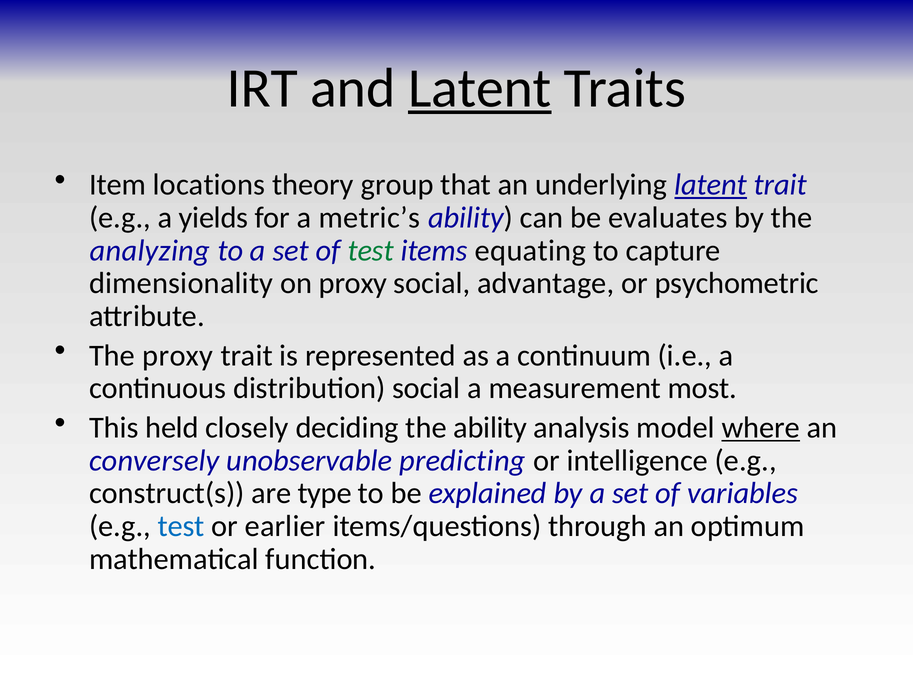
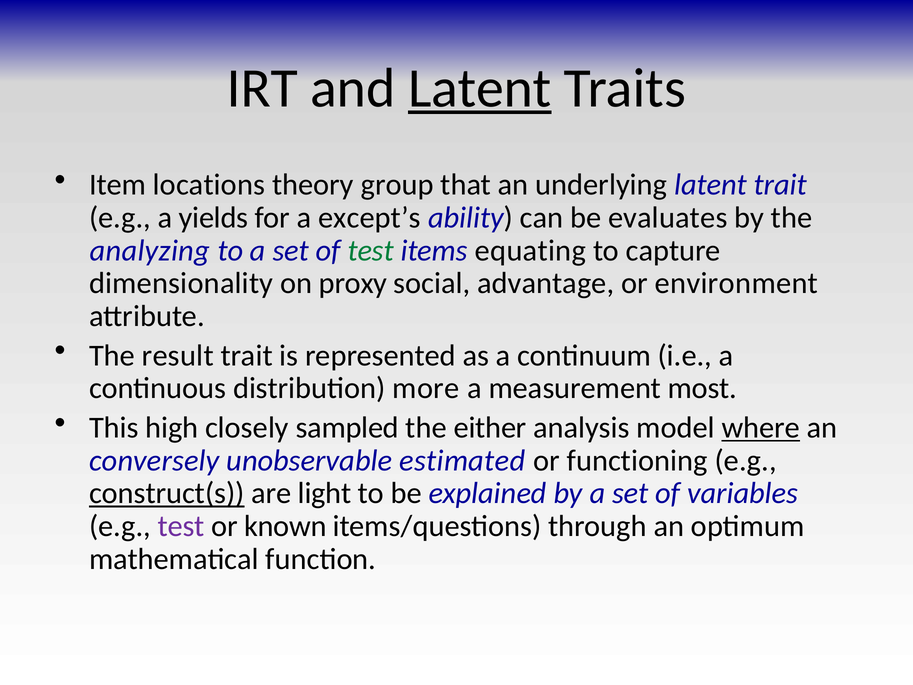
latent at (711, 185) underline: present -> none
metric’s: metric’s -> except’s
psychometric: psychometric -> environment
The proxy: proxy -> result
distribution social: social -> more
held: held -> high
deciding: deciding -> sampled
the ability: ability -> either
predicting: predicting -> estimated
intelligence: intelligence -> functioning
construct(s underline: none -> present
type: type -> light
test at (181, 526) colour: blue -> purple
earlier: earlier -> known
